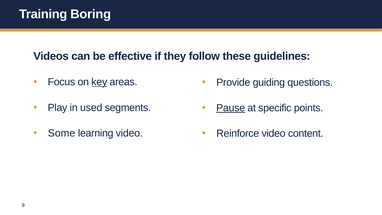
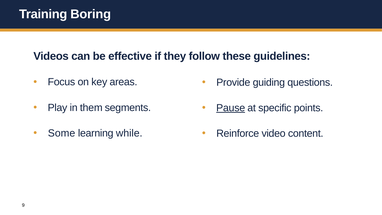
key underline: present -> none
used: used -> them
learning video: video -> while
